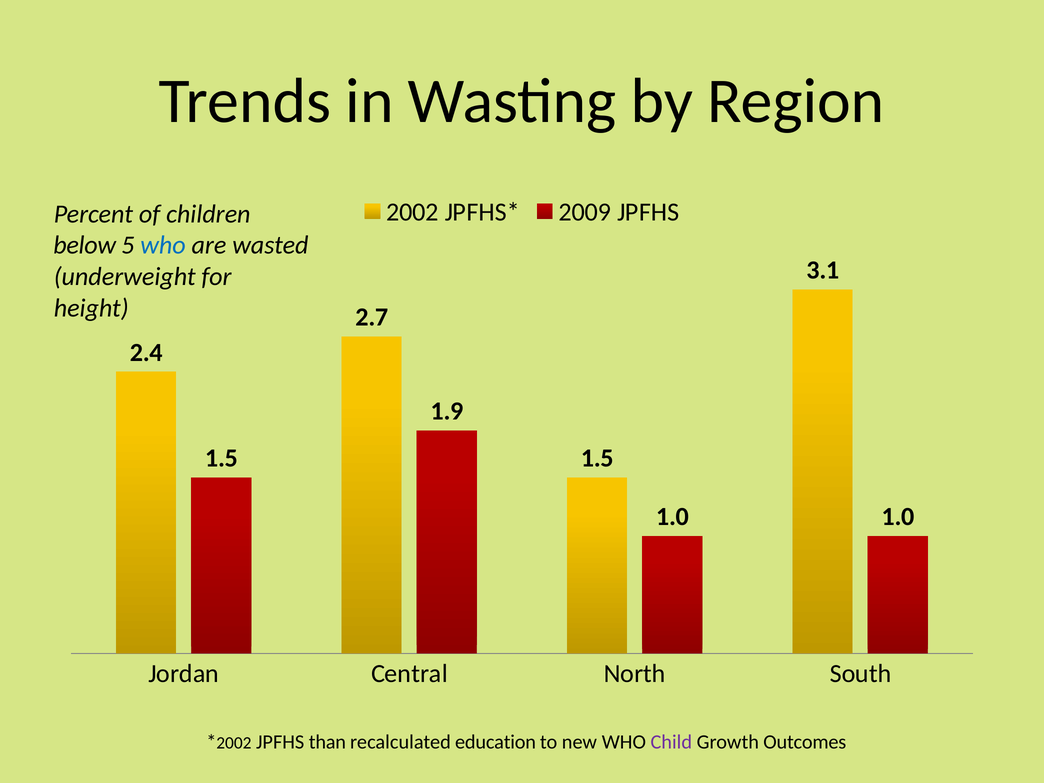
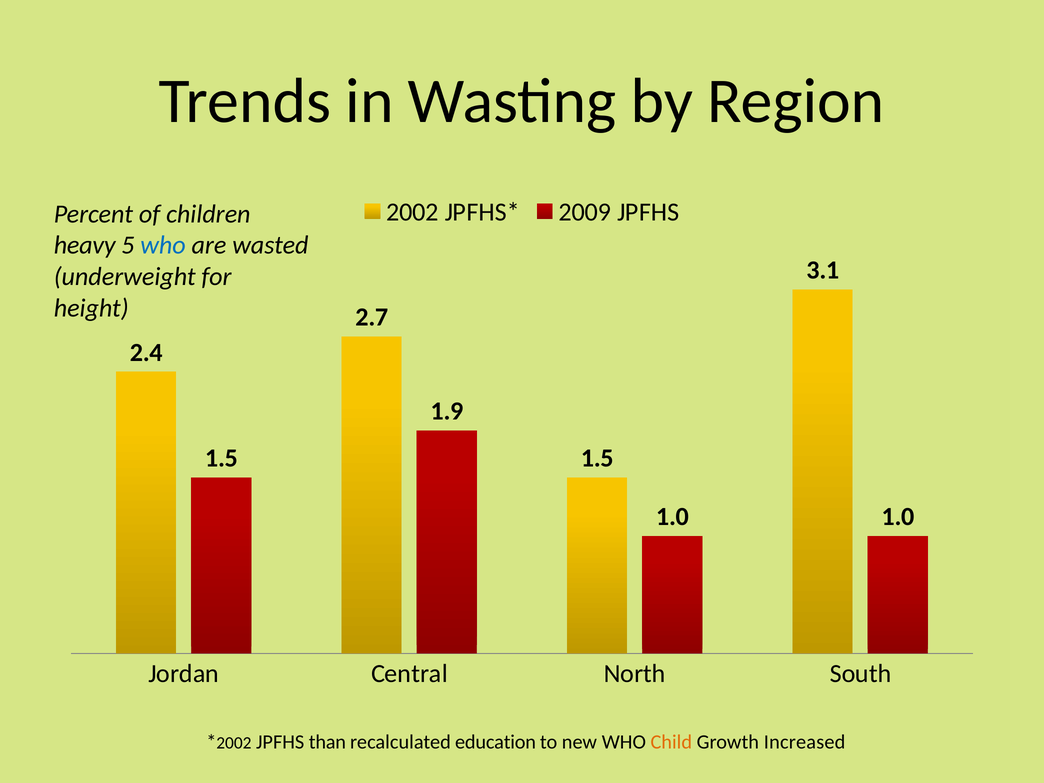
below: below -> heavy
Child colour: purple -> orange
Outcomes: Outcomes -> Increased
